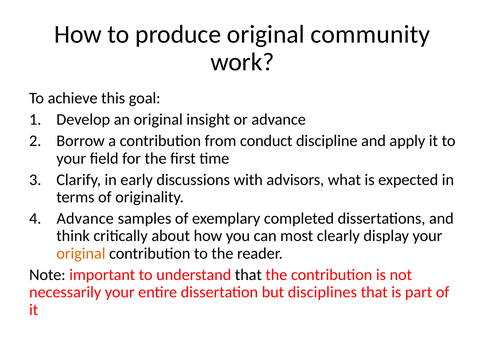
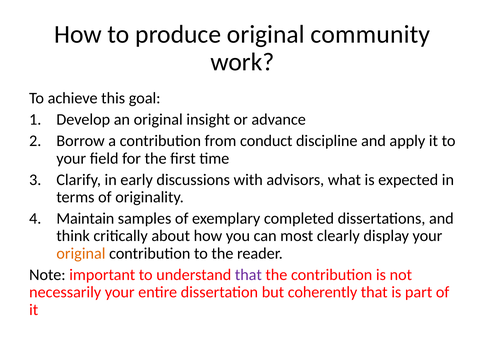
Advance at (85, 218): Advance -> Maintain
that at (248, 275) colour: black -> purple
disciplines: disciplines -> coherently
